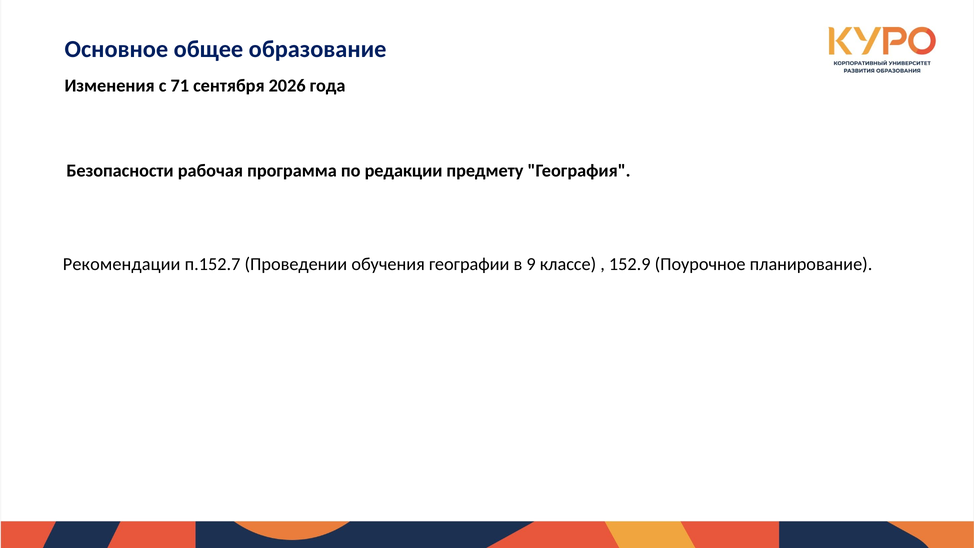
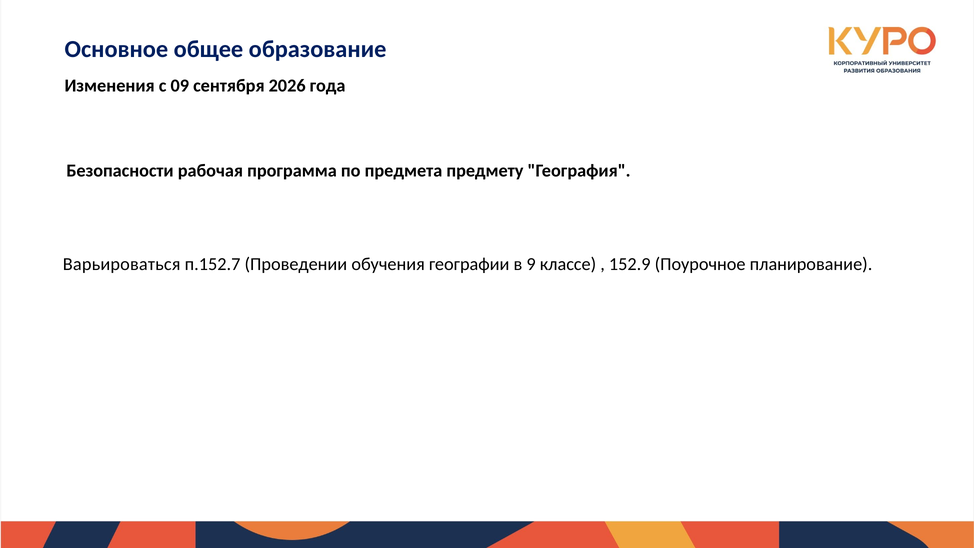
71: 71 -> 09
редакции: редакции -> предмета
Рекомендации: Рекомендации -> Варьироваться
